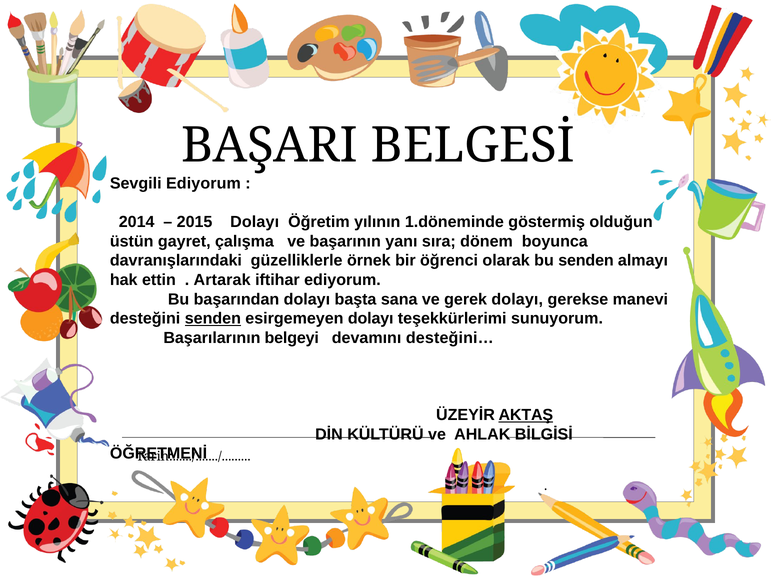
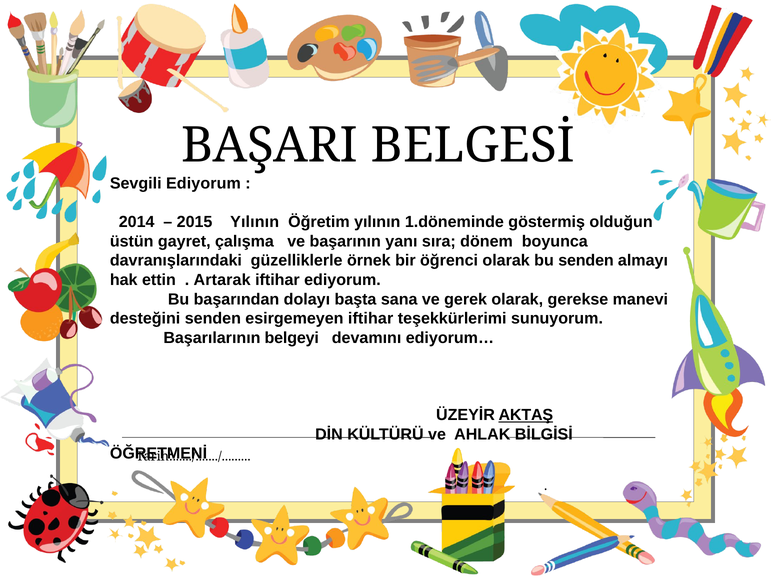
2015 Dolayı: Dolayı -> Yılının
gerek dolayı: dolayı -> olarak
senden at (213, 318) underline: present -> none
esirgemeyen dolayı: dolayı -> iftihar
desteğini…: desteğini… -> ediyorum…
